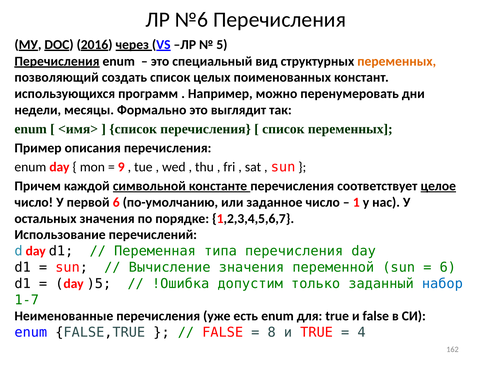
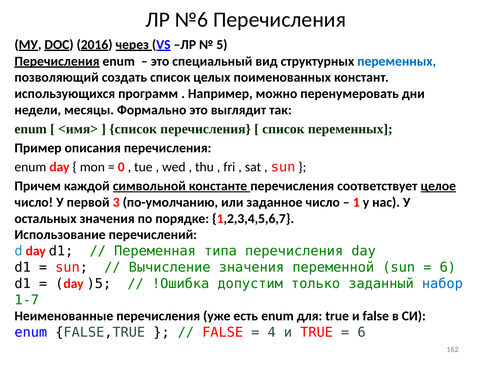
переменных at (397, 61) colour: orange -> blue
9: 9 -> 0
первой 6: 6 -> 3
8: 8 -> 4
4 at (362, 332): 4 -> 6
